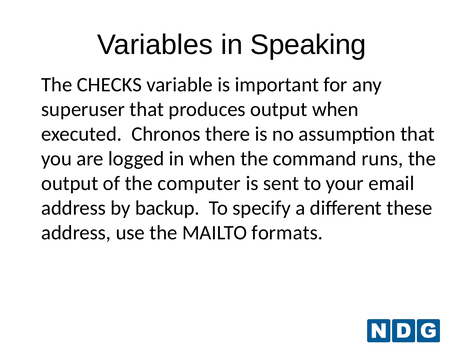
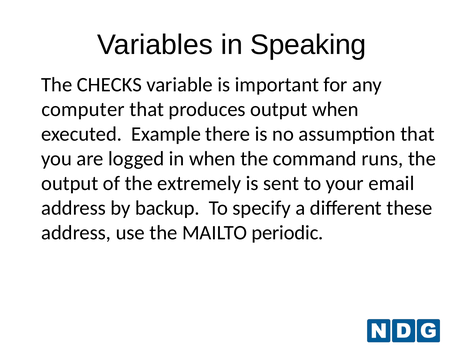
superuser: superuser -> computer
Chronos: Chronos -> Example
computer: computer -> extremely
formats: formats -> periodic
